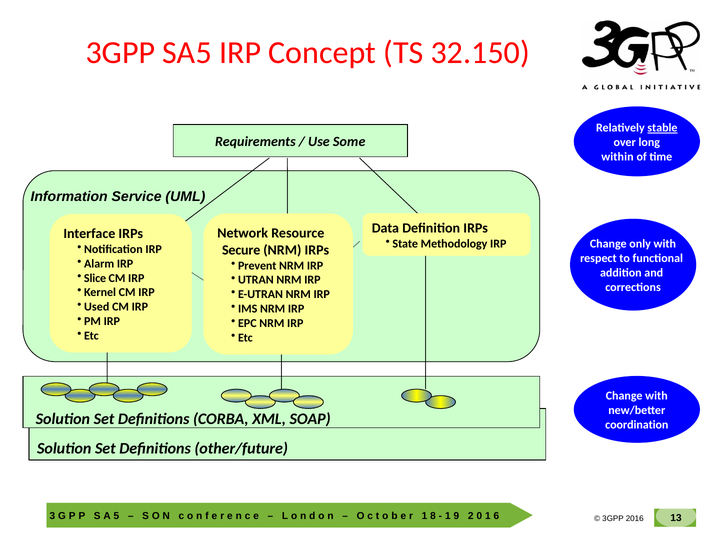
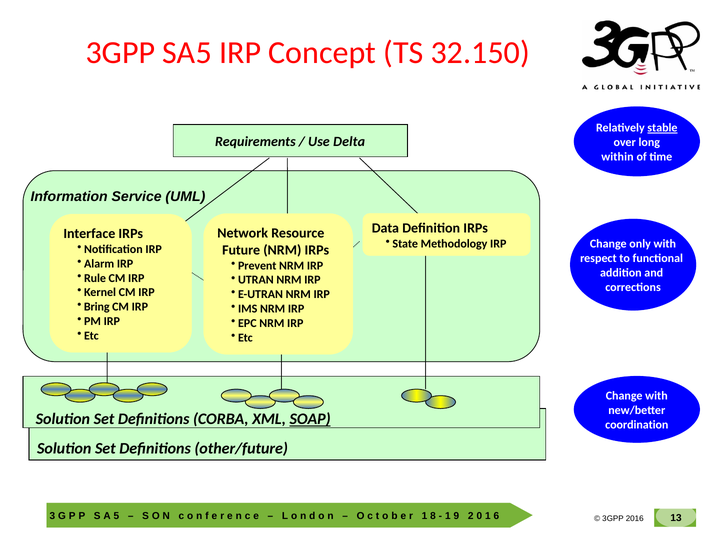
Some: Some -> Delta
Secure: Secure -> Future
Slice: Slice -> Rule
Used: Used -> Bring
SOAP underline: none -> present
